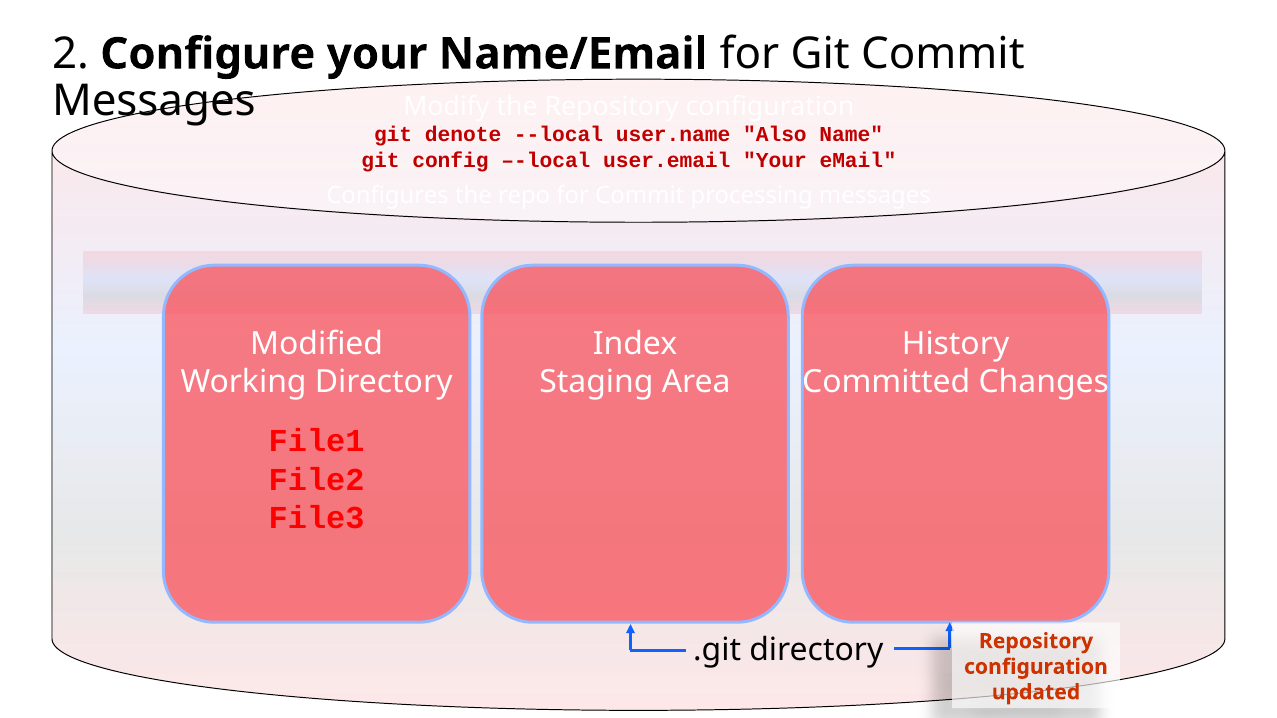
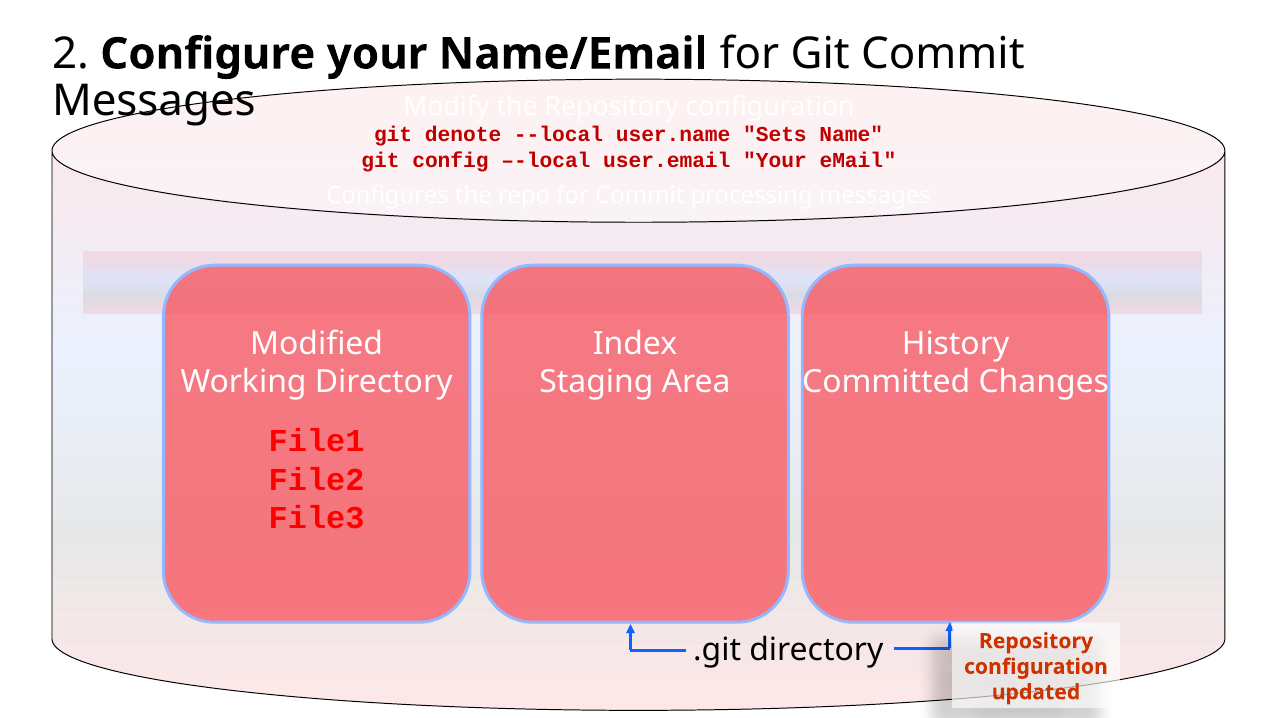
Also: Also -> Sets
